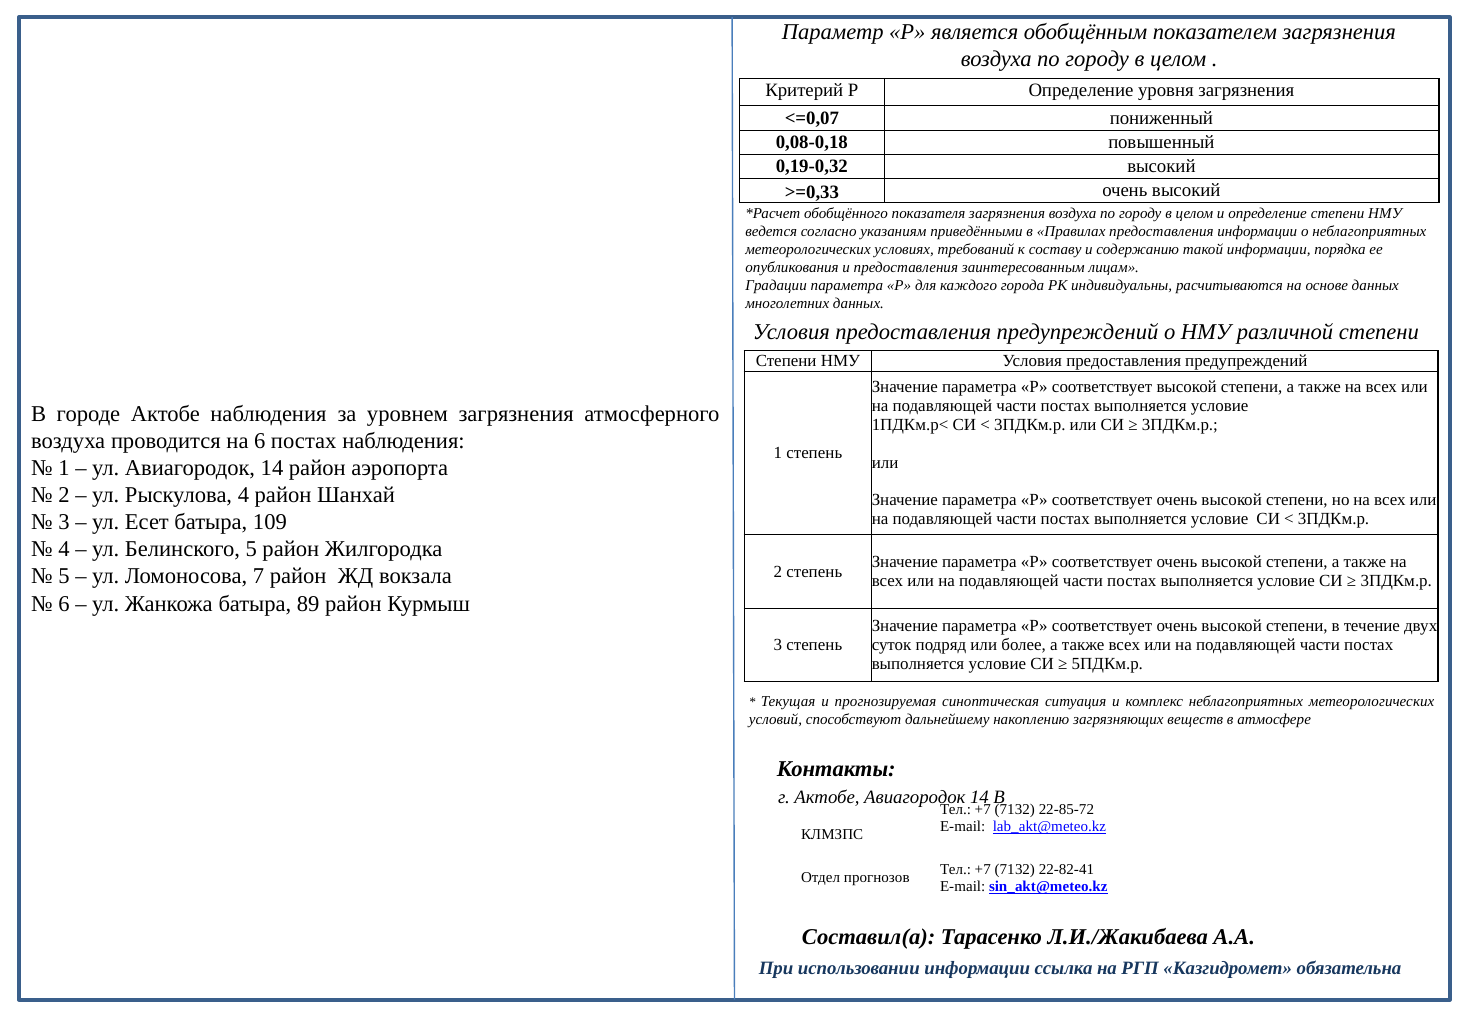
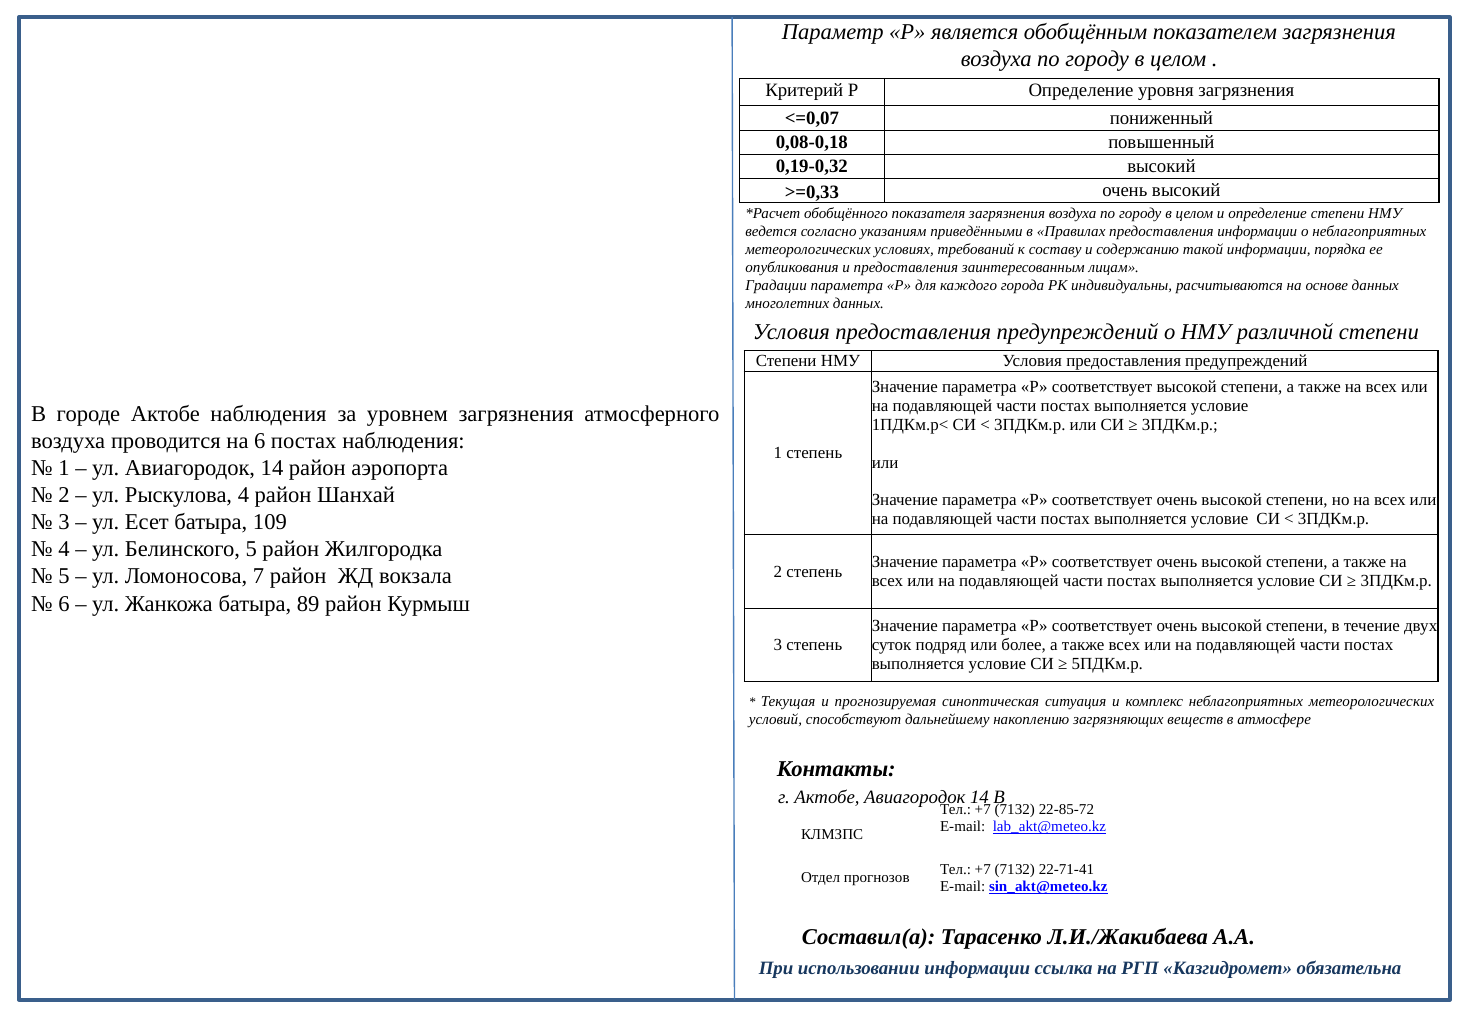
22-82-41: 22-82-41 -> 22-71-41
